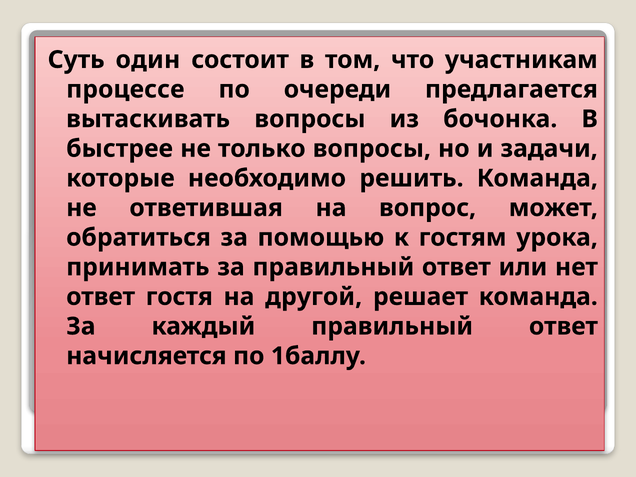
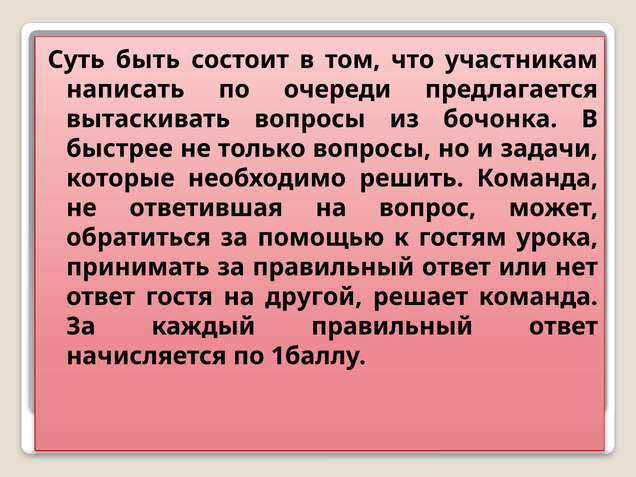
один: один -> быть
процессе: процессе -> написать
